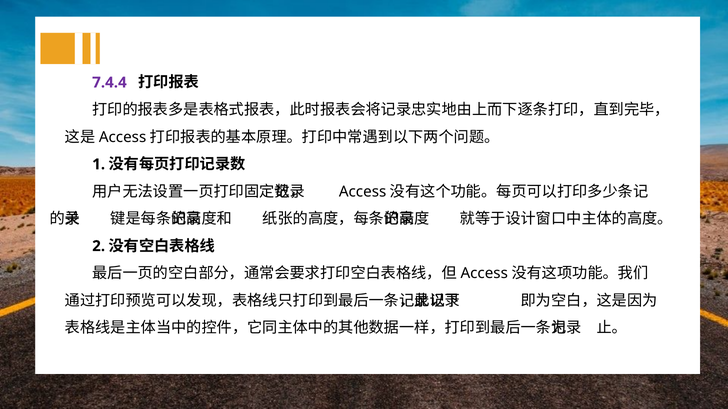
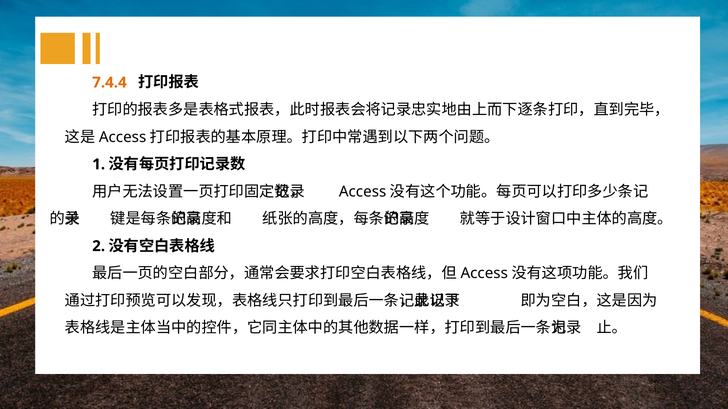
7.4.4 colour: purple -> orange
